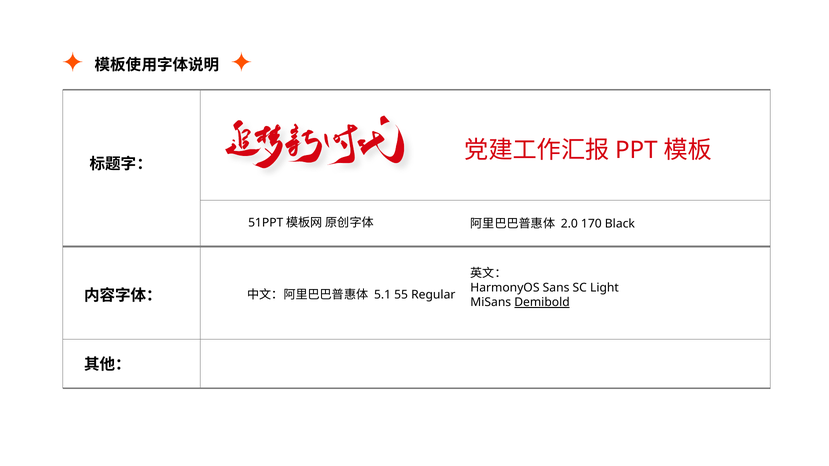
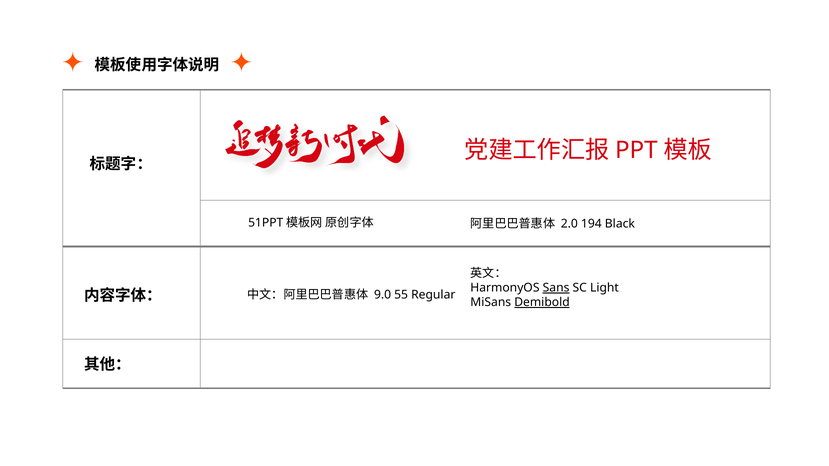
170: 170 -> 194
Sans underline: none -> present
5.1: 5.1 -> 9.0
